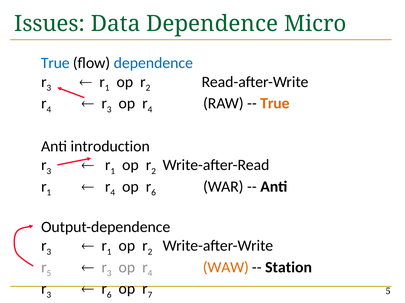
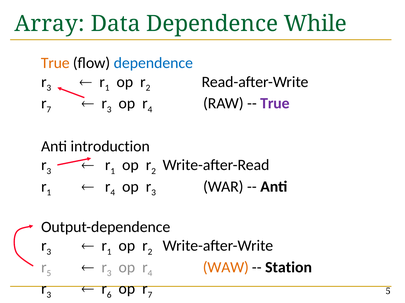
Issues: Issues -> Array
Micro: Micro -> While
True at (55, 63) colour: blue -> orange
4 at (49, 110): 4 -> 7
True at (275, 104) colour: orange -> purple
6 at (154, 193): 6 -> 3
